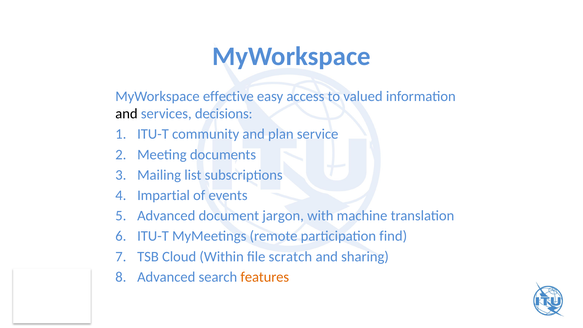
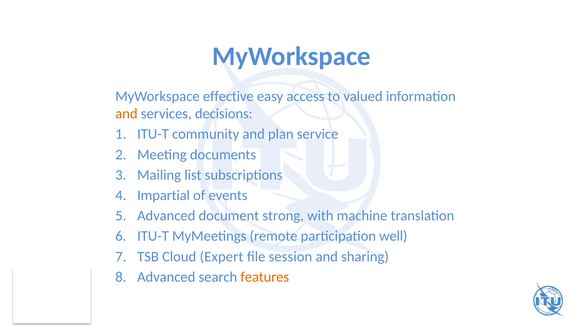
and at (126, 114) colour: black -> orange
jargon: jargon -> strong
find: find -> well
Within: Within -> Expert
scratch: scratch -> session
